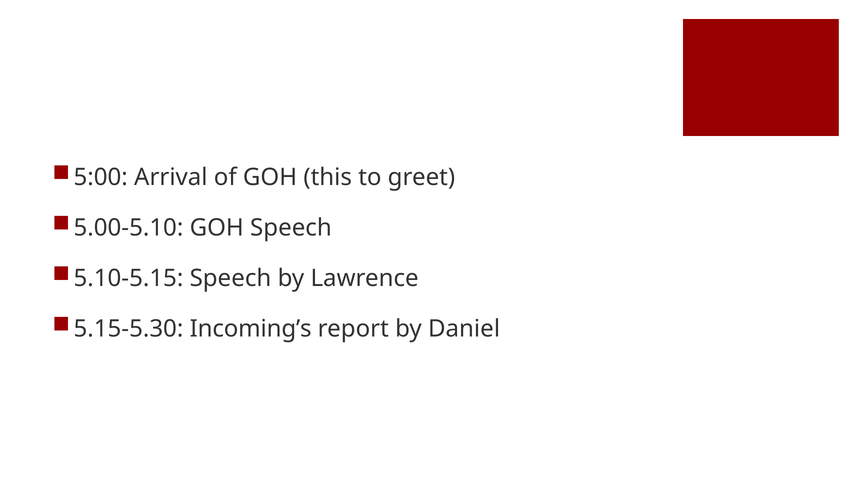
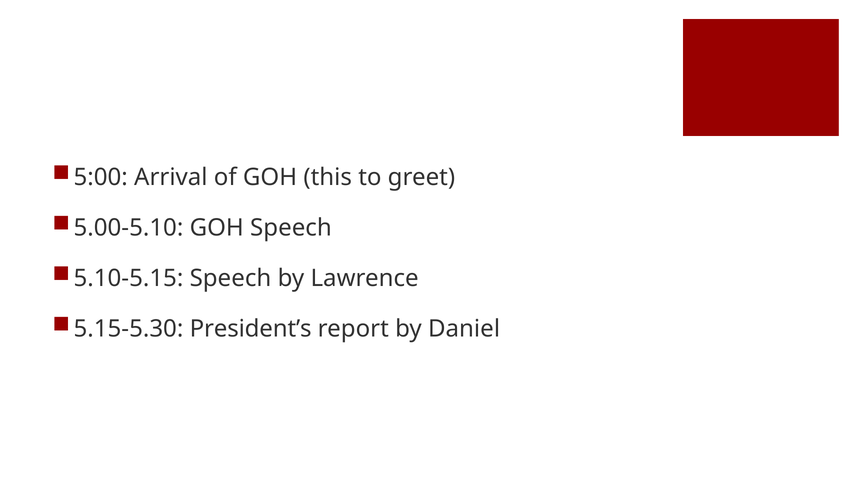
Incoming’s: Incoming’s -> President’s
